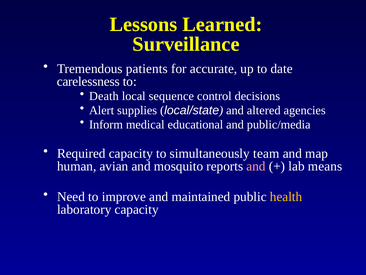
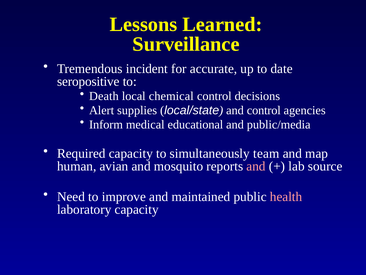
patients: patients -> incident
carelessness: carelessness -> seropositive
sequence: sequence -> chemical
and altered: altered -> control
means: means -> source
health colour: yellow -> pink
